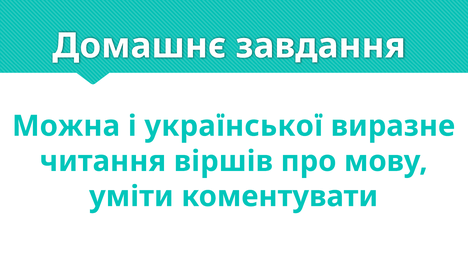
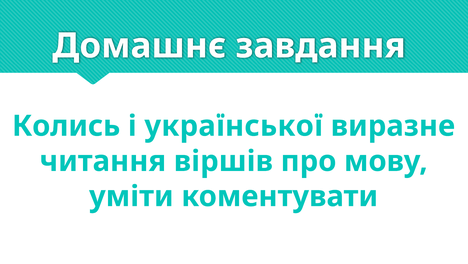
Можна: Можна -> Колись
